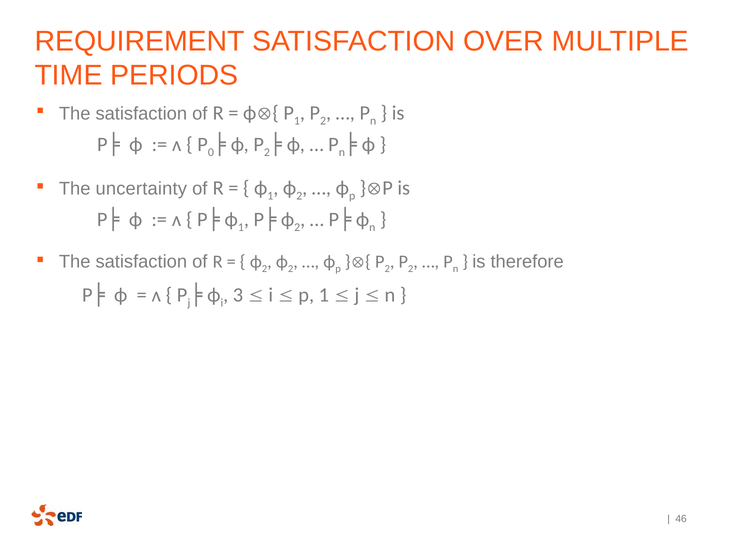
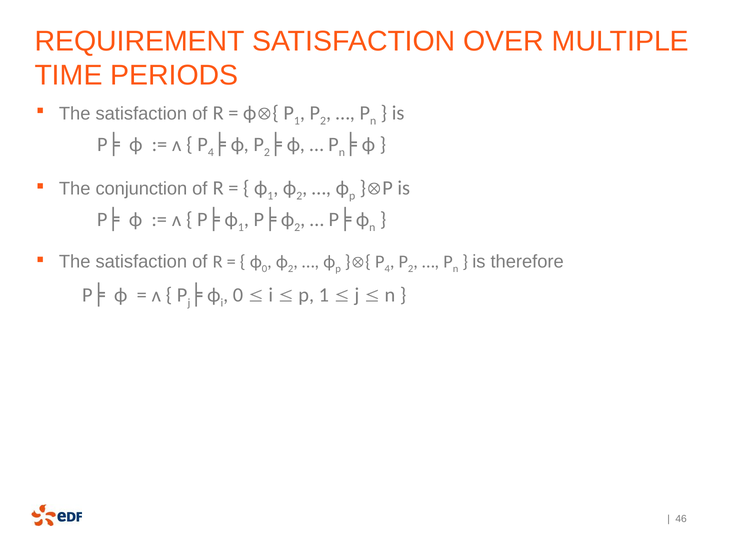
0 at (211, 152): 0 -> 4
uncertainty: uncertainty -> conjunction
2 at (265, 269): 2 -> 0
2 at (387, 269): 2 -> 4
3 at (238, 295): 3 -> 0
